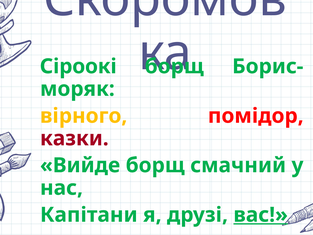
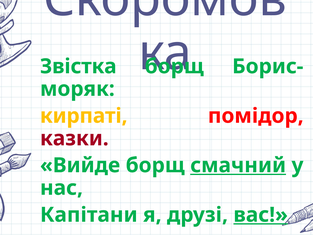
Сіроокі: Сіроокі -> Звістка
вірного: вірного -> кирпаті
смачний underline: none -> present
